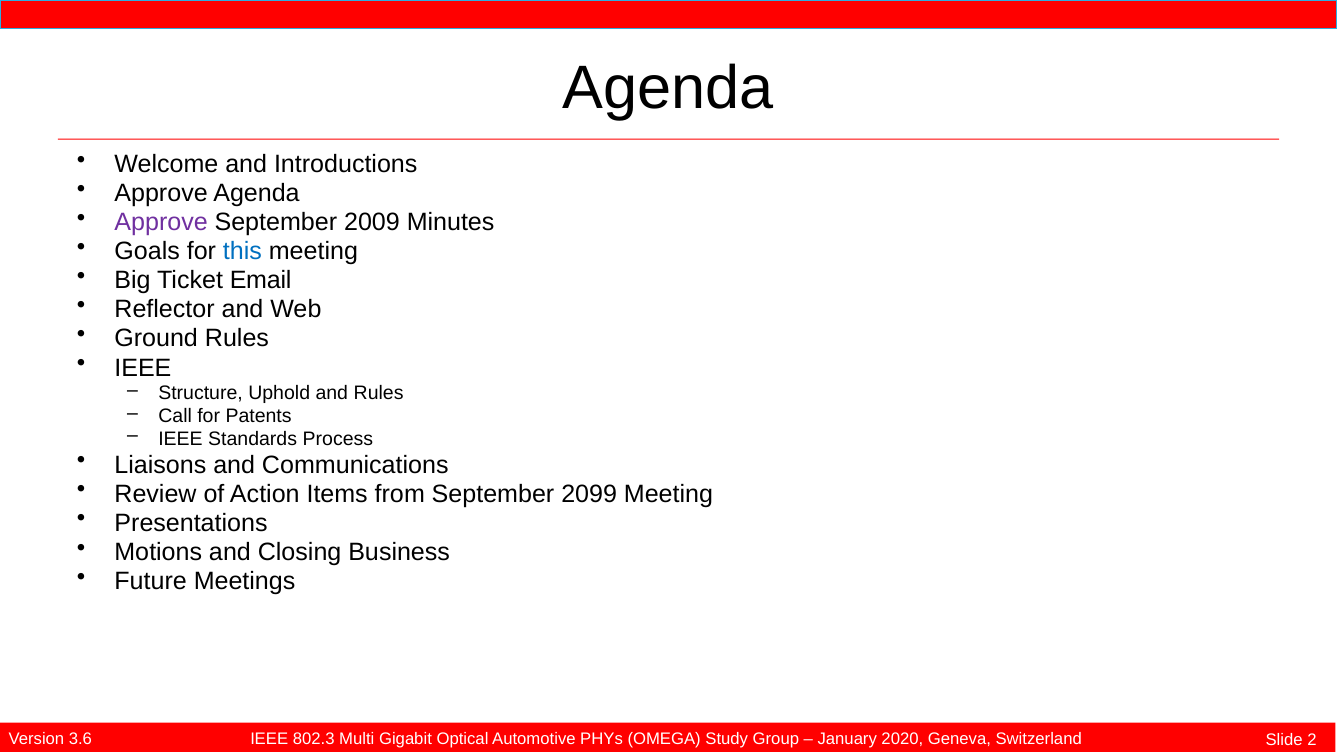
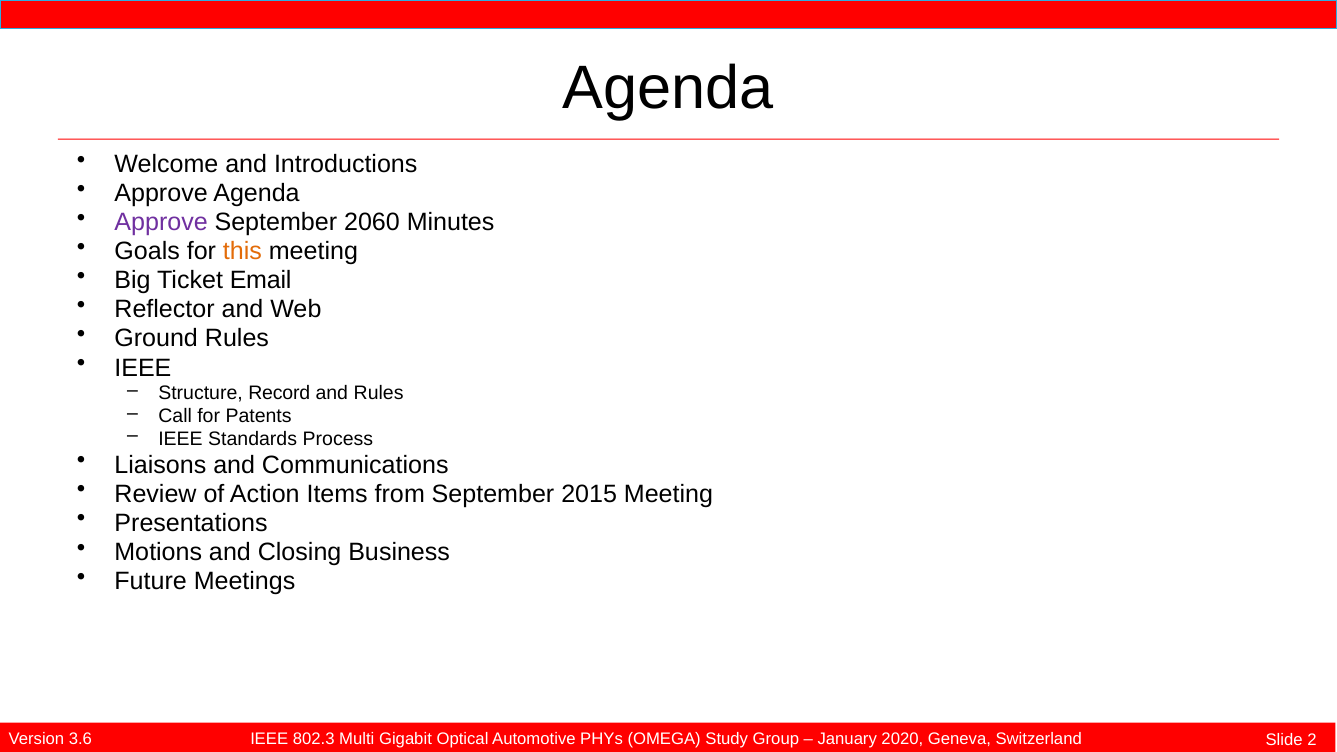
2009: 2009 -> 2060
this colour: blue -> orange
Uphold: Uphold -> Record
2099: 2099 -> 2015
